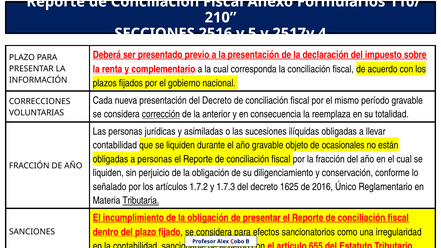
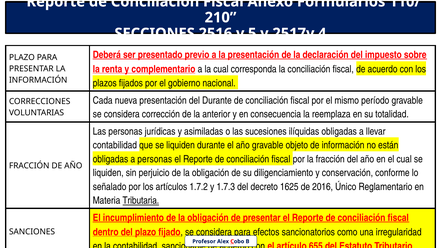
presentación del Decreto: Decreto -> Durante
corrección underline: present -> none
de ocasionales: ocasionales -> información
